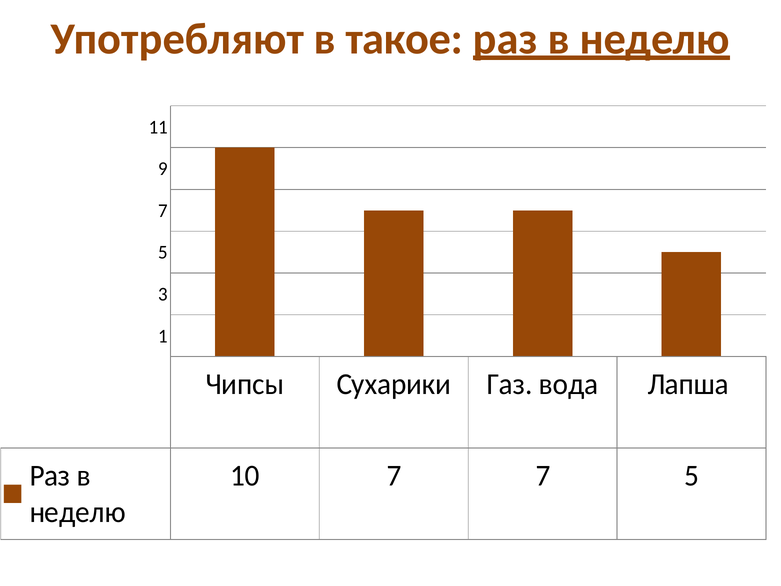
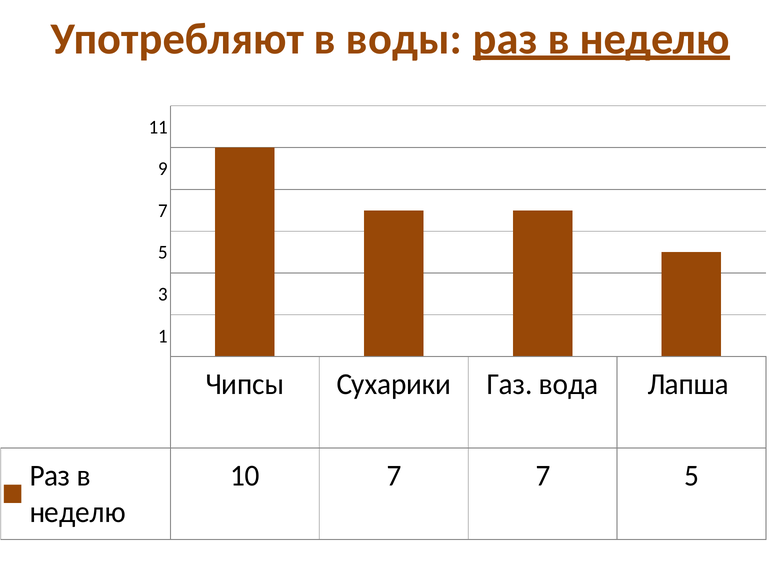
такое: такое -> воды
